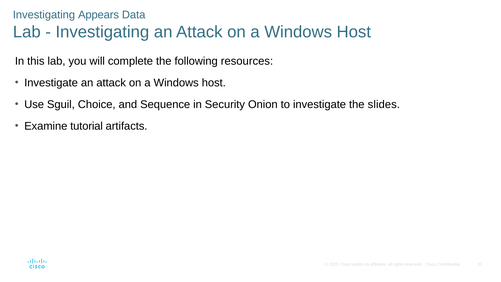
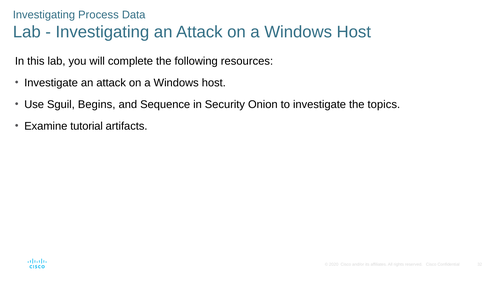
Appears: Appears -> Process
Choice: Choice -> Begins
slides: slides -> topics
